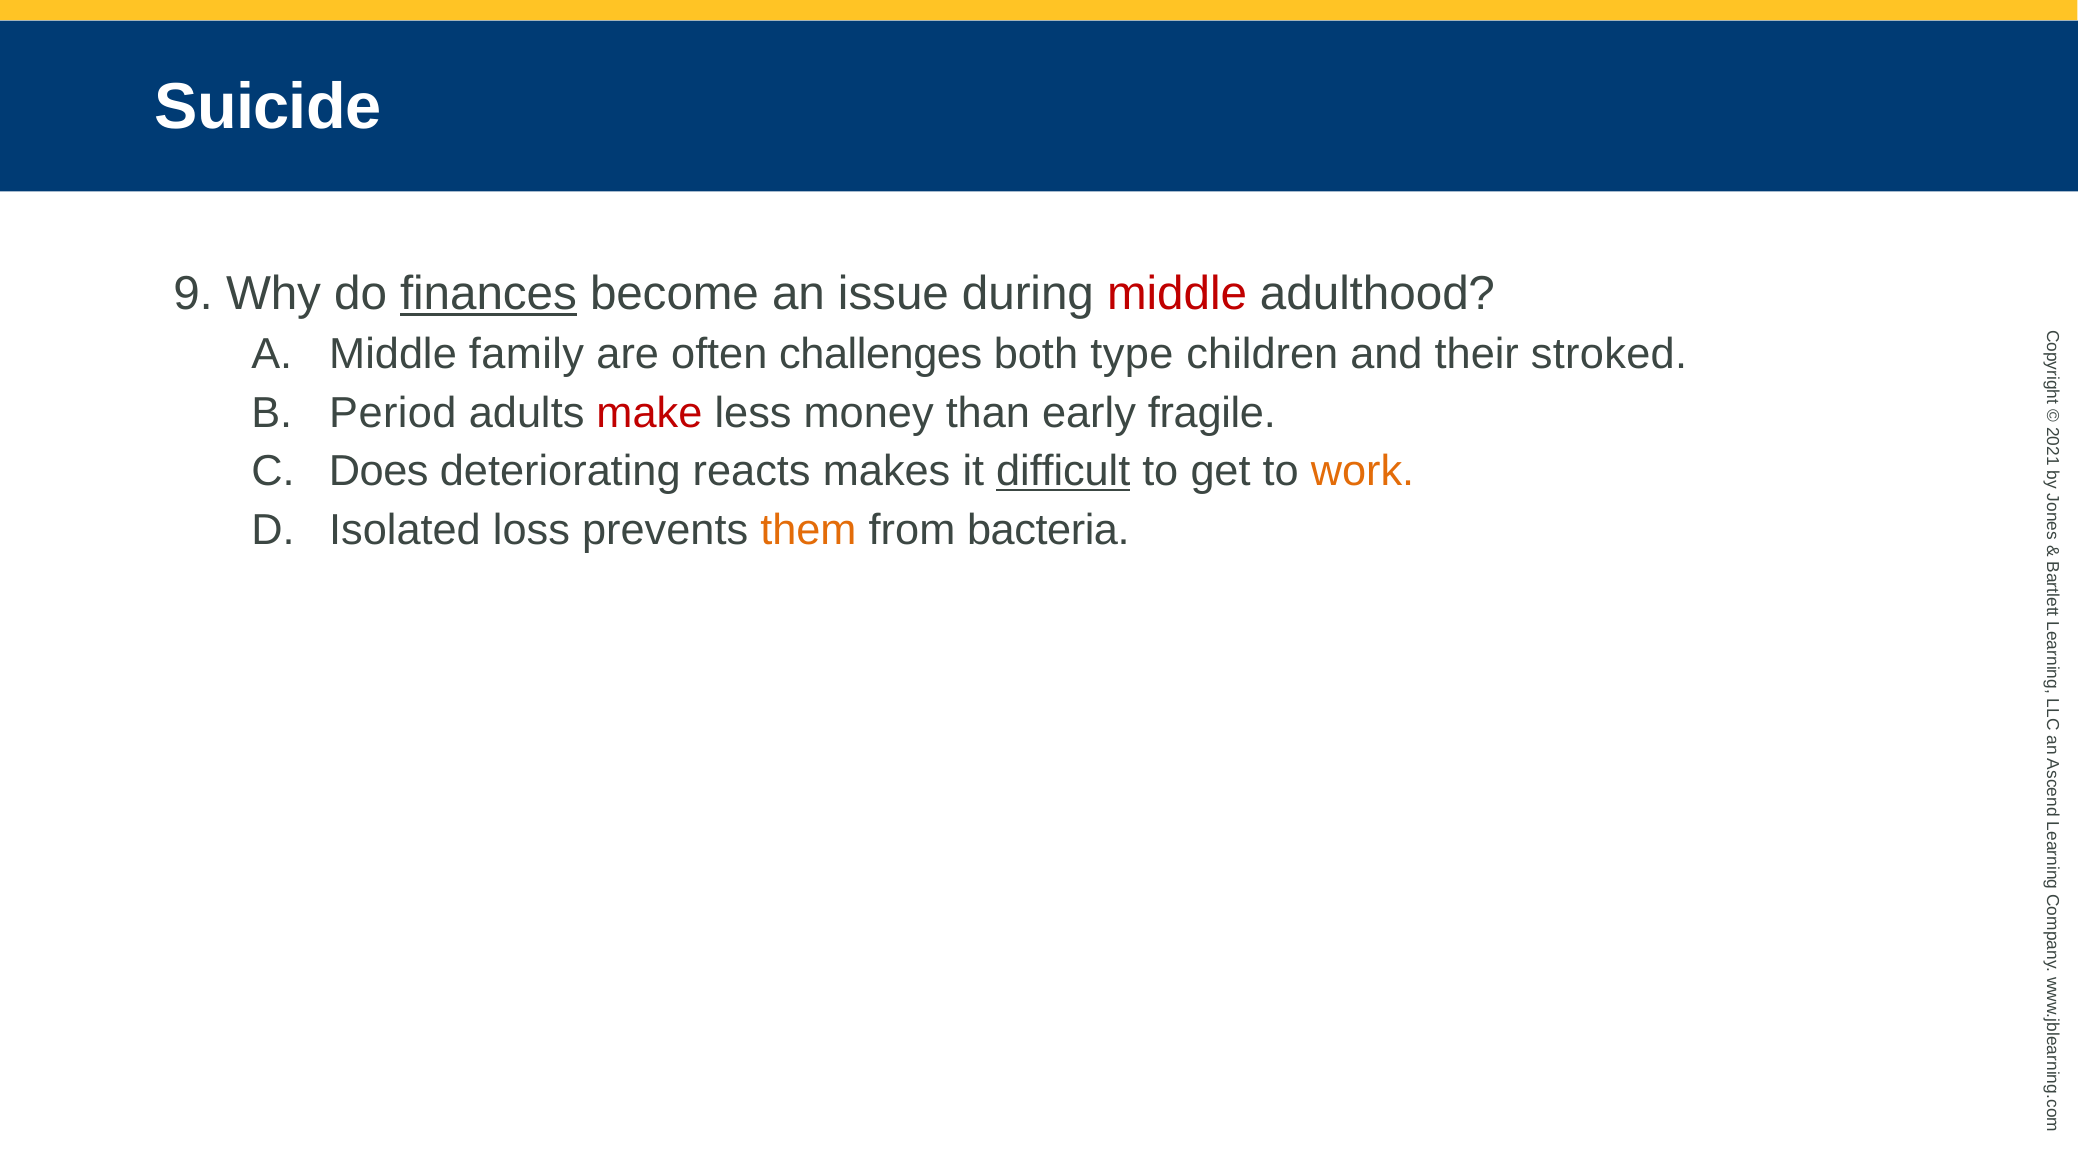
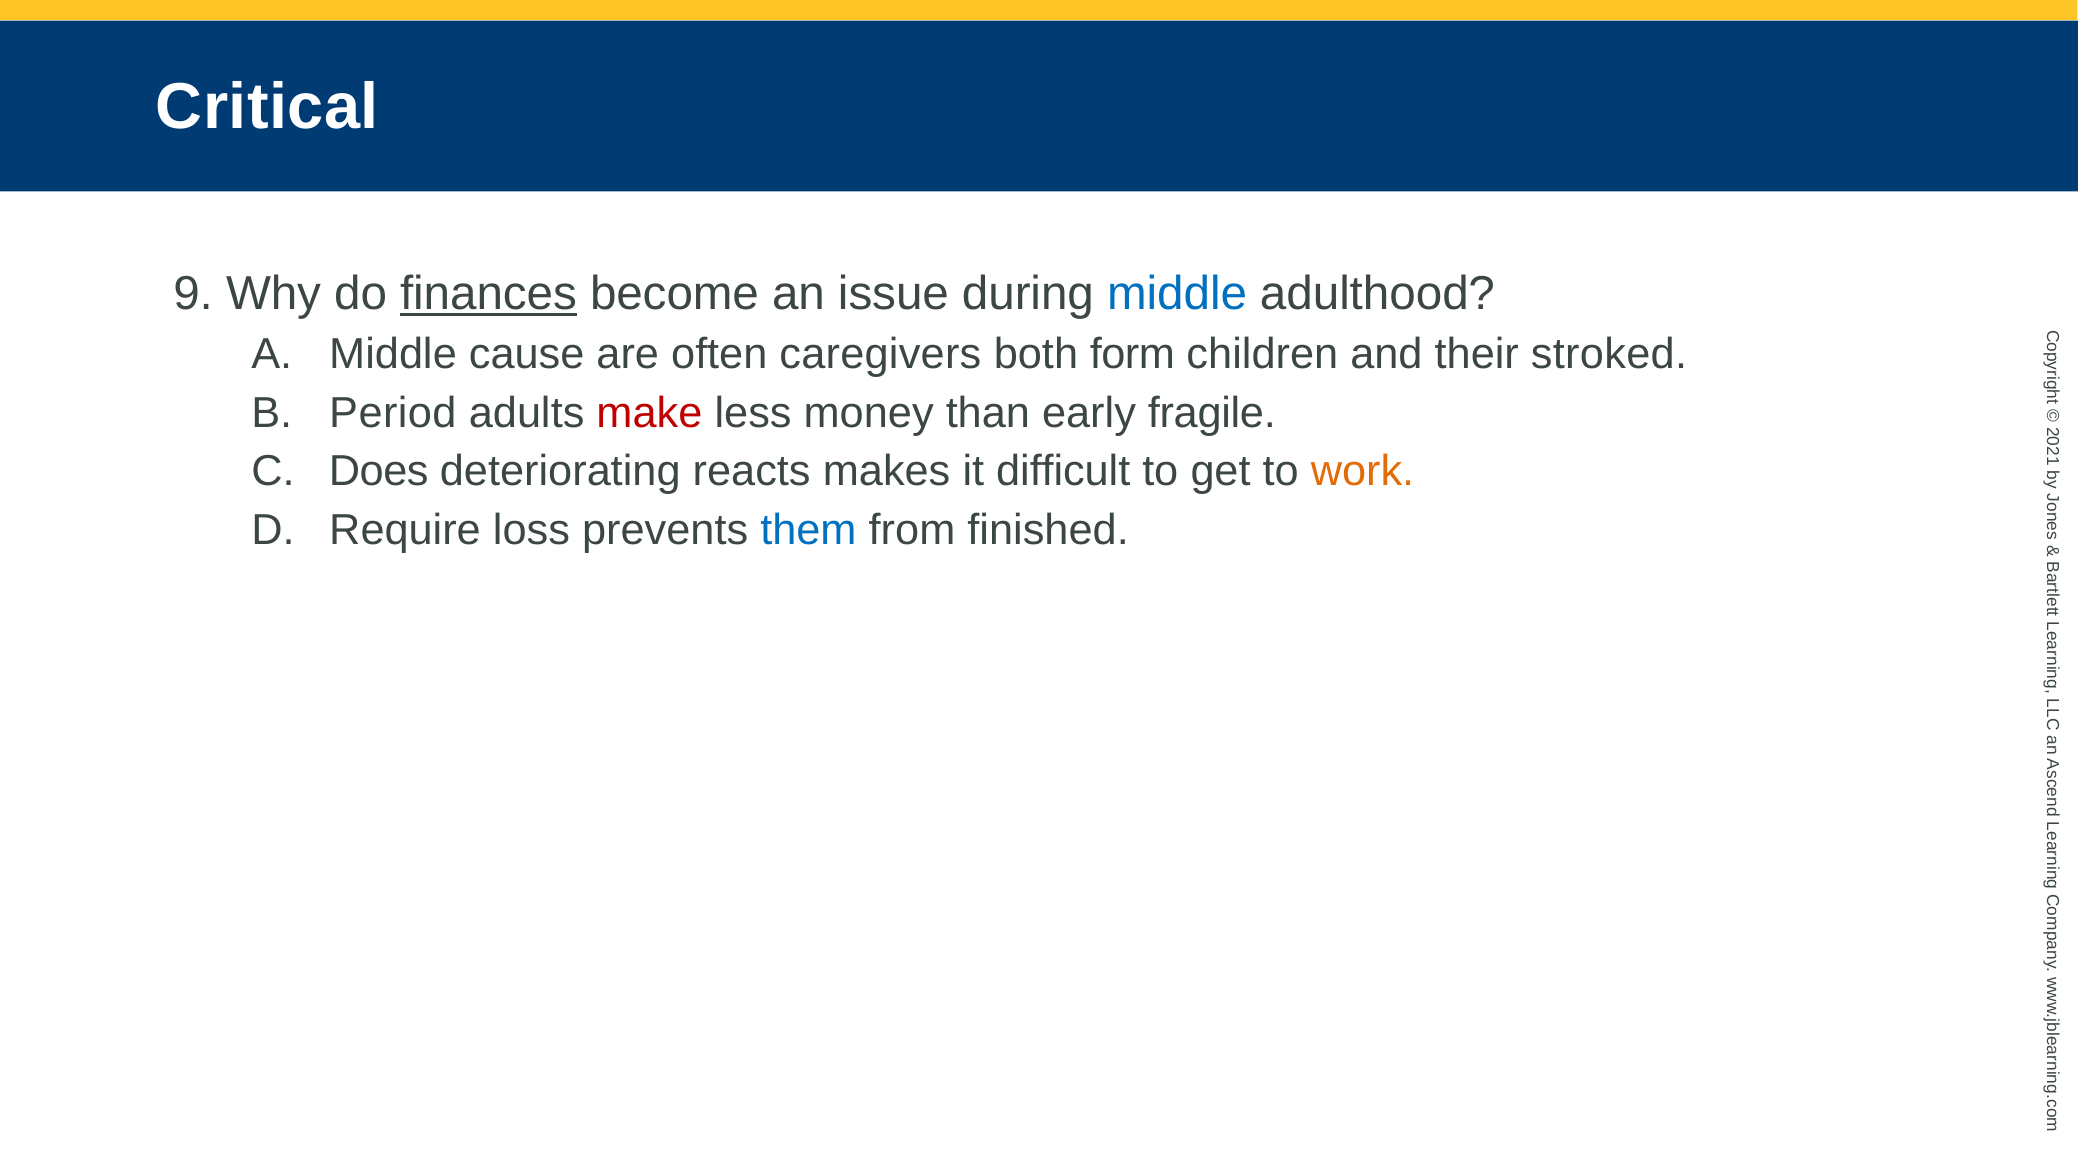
Suicide: Suicide -> Critical
middle at (1177, 294) colour: red -> blue
family: family -> cause
challenges: challenges -> caregivers
type: type -> form
difficult underline: present -> none
Isolated: Isolated -> Require
them colour: orange -> blue
bacteria: bacteria -> finished
